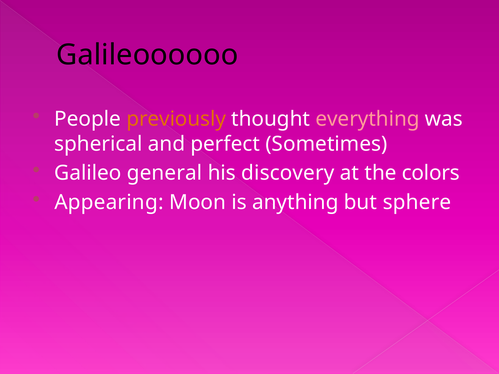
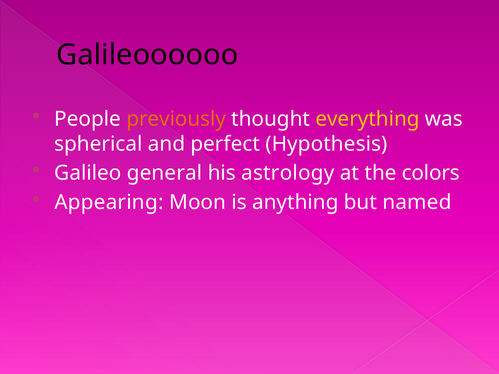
everything colour: pink -> yellow
Sometimes: Sometimes -> Hypothesis
discovery: discovery -> astrology
sphere: sphere -> named
